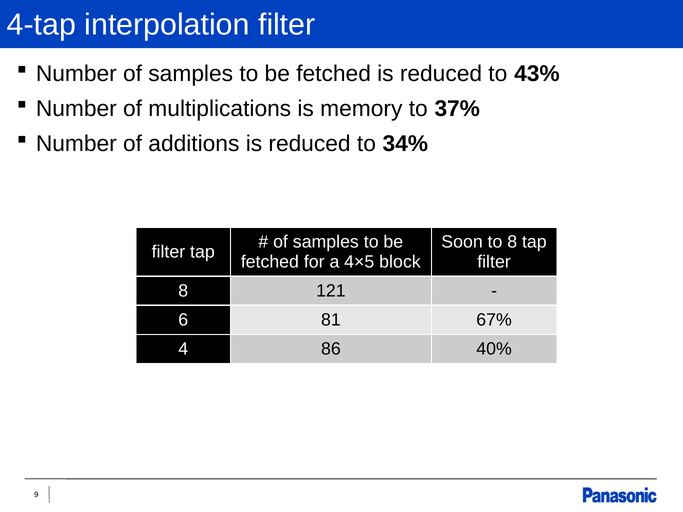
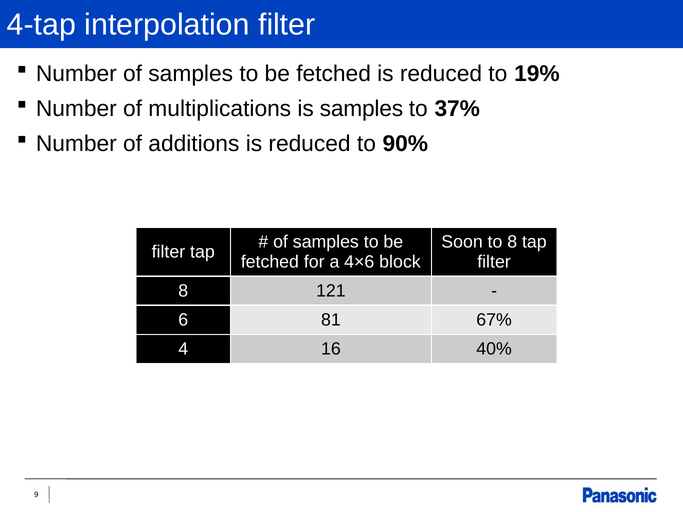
43%: 43% -> 19%
is memory: memory -> samples
34%: 34% -> 90%
4×5: 4×5 -> 4×6
86: 86 -> 16
